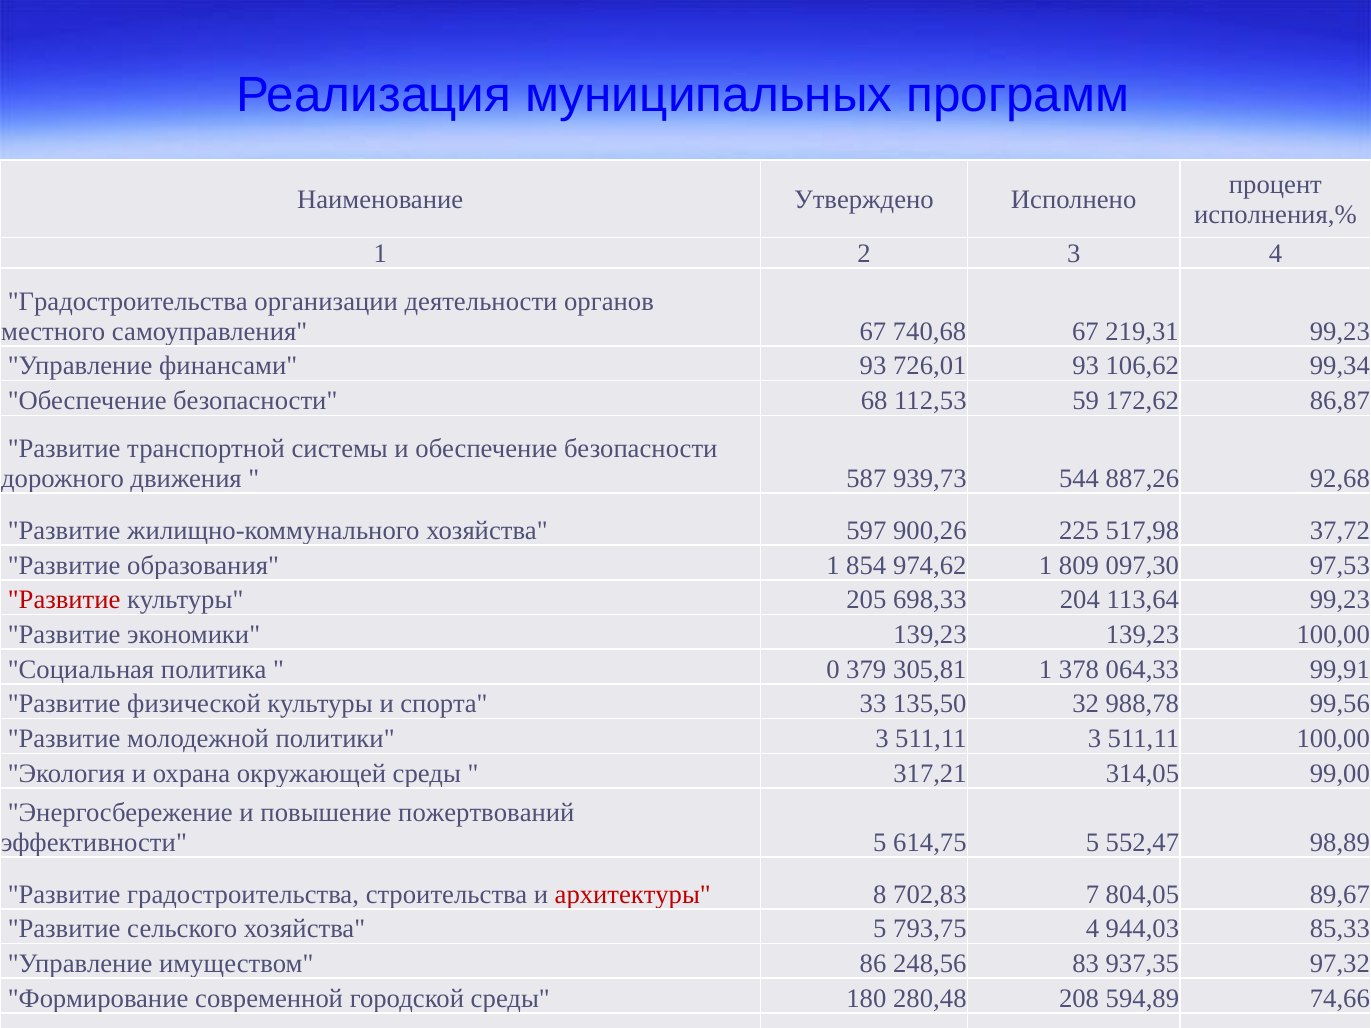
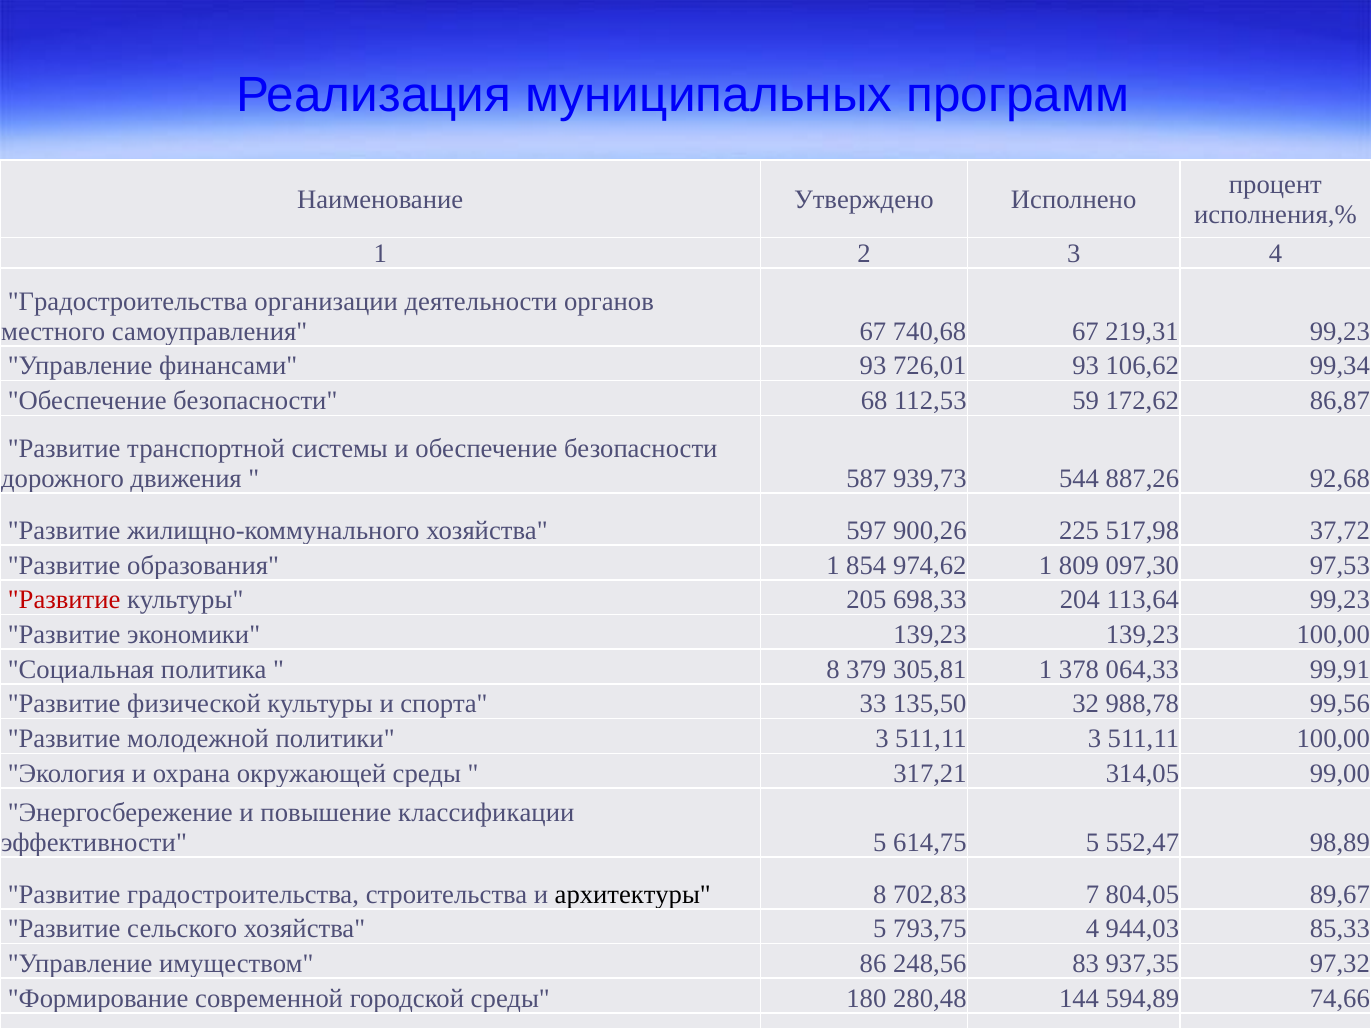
0 at (833, 670): 0 -> 8
пожертвований: пожертвований -> классификации
архитектуры colour: red -> black
208: 208 -> 144
